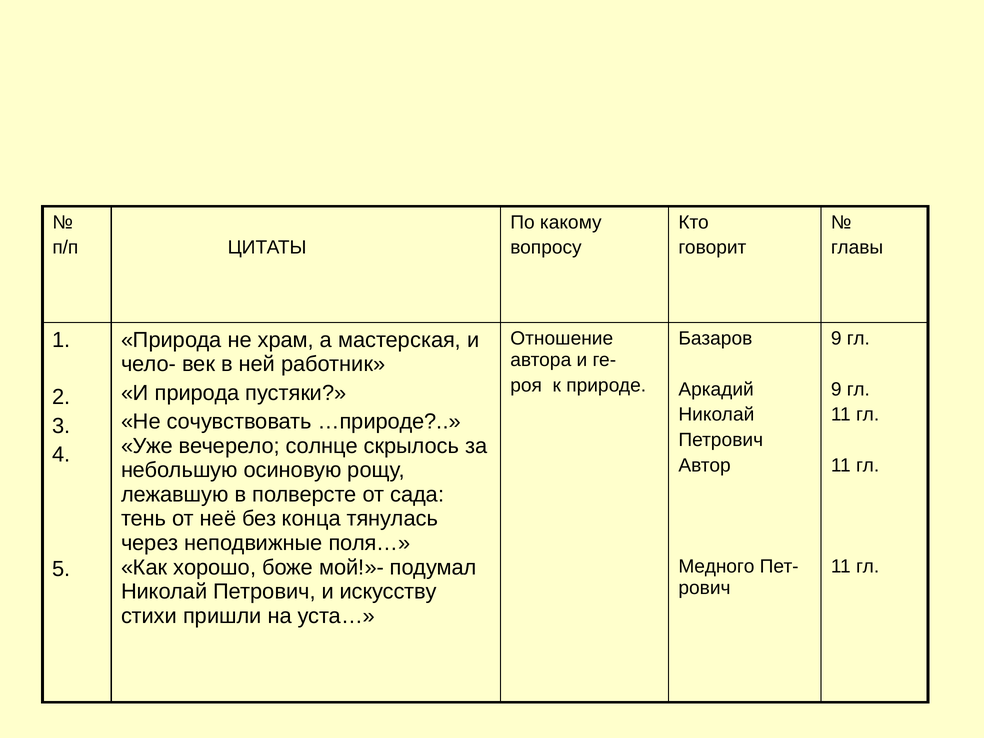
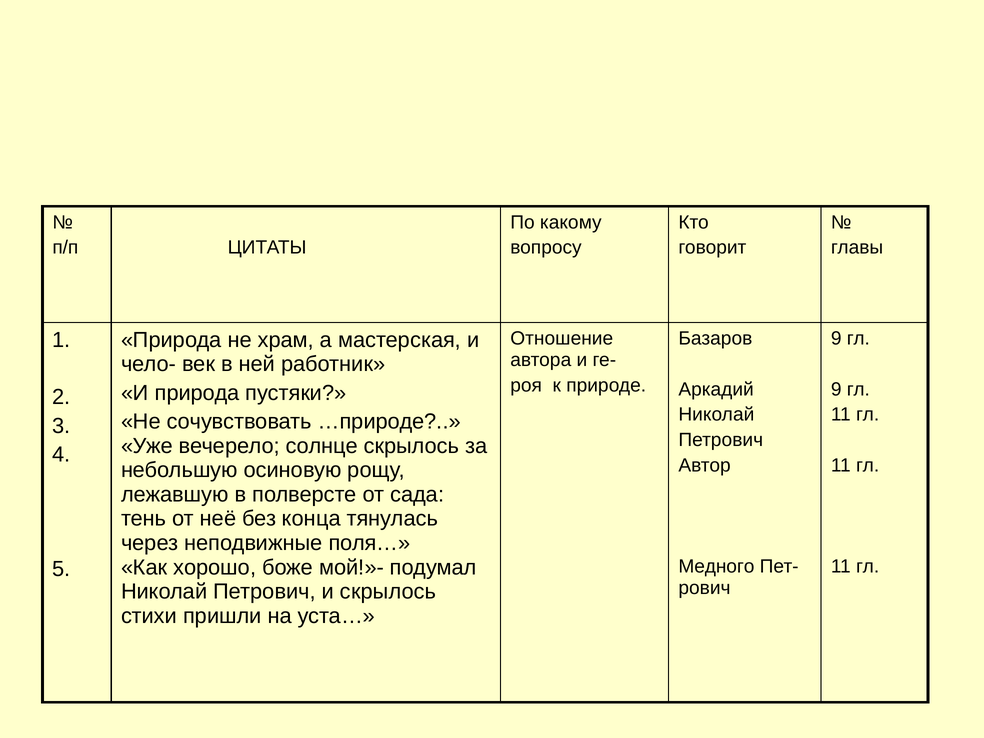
и искусству: искусству -> скрылось
